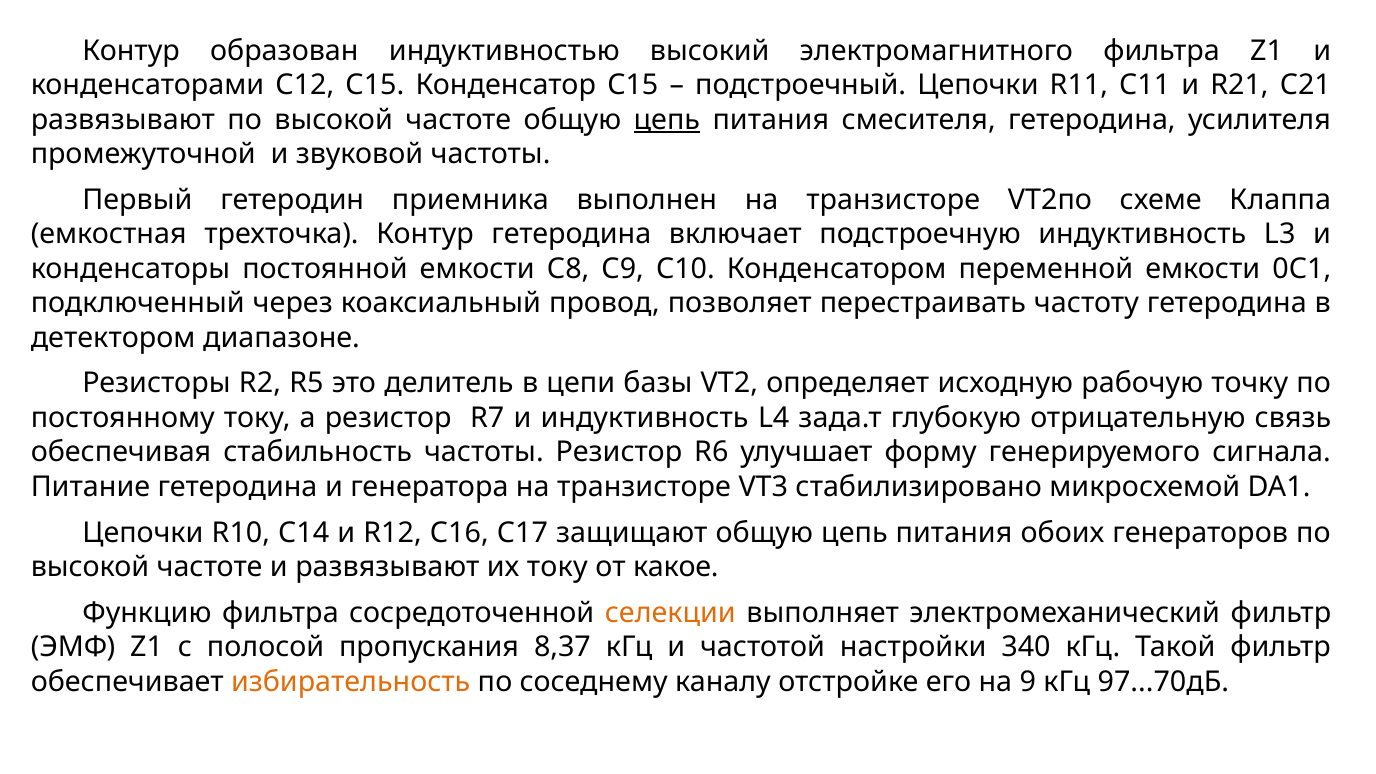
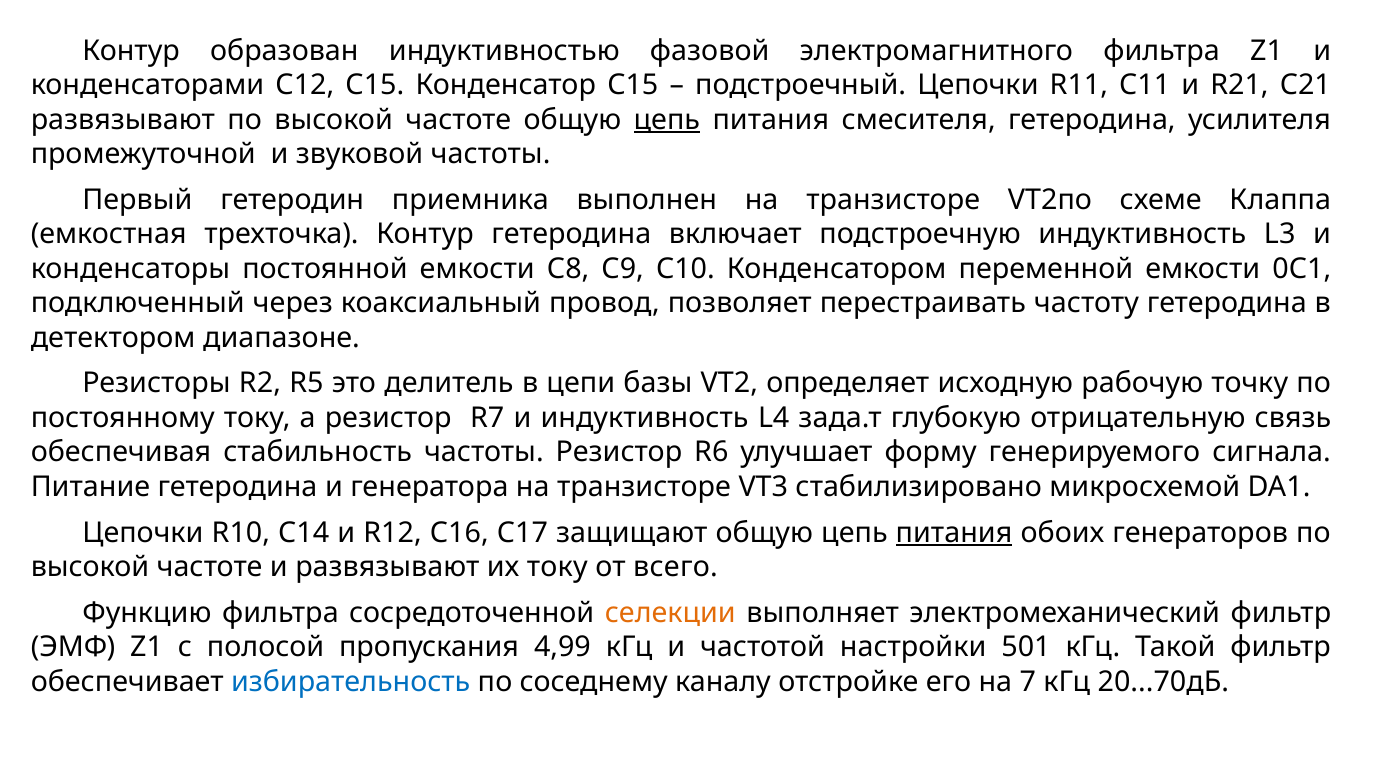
высокий: высокий -> фазовой
питания at (954, 533) underline: none -> present
какое: какое -> всего
8,37: 8,37 -> 4,99
340: 340 -> 501
избирательность colour: orange -> blue
9: 9 -> 7
97...70дБ: 97...70дБ -> 20...70дБ
